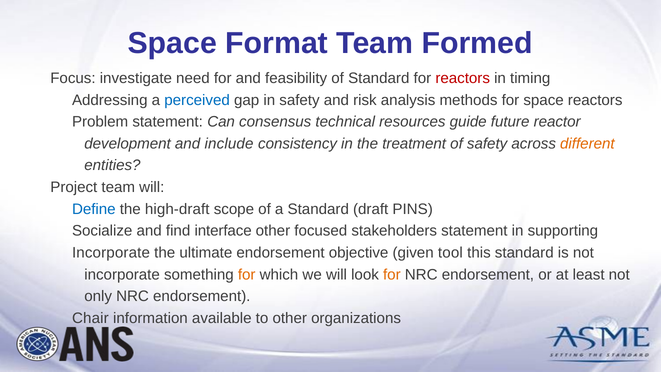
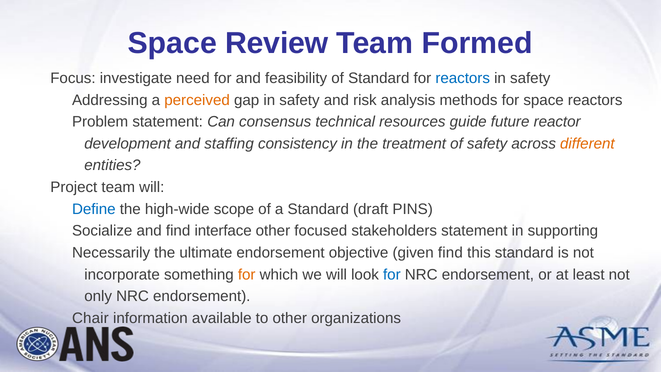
Format: Format -> Review
reactors at (463, 78) colour: red -> blue
timing at (530, 78): timing -> safety
perceived colour: blue -> orange
include: include -> staffing
high-draft: high-draft -> high-wide
Incorporate at (111, 253): Incorporate -> Necessarily
given tool: tool -> find
for at (392, 274) colour: orange -> blue
